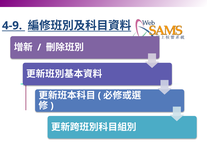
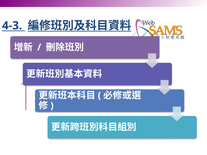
4-9: 4-9 -> 4-3
